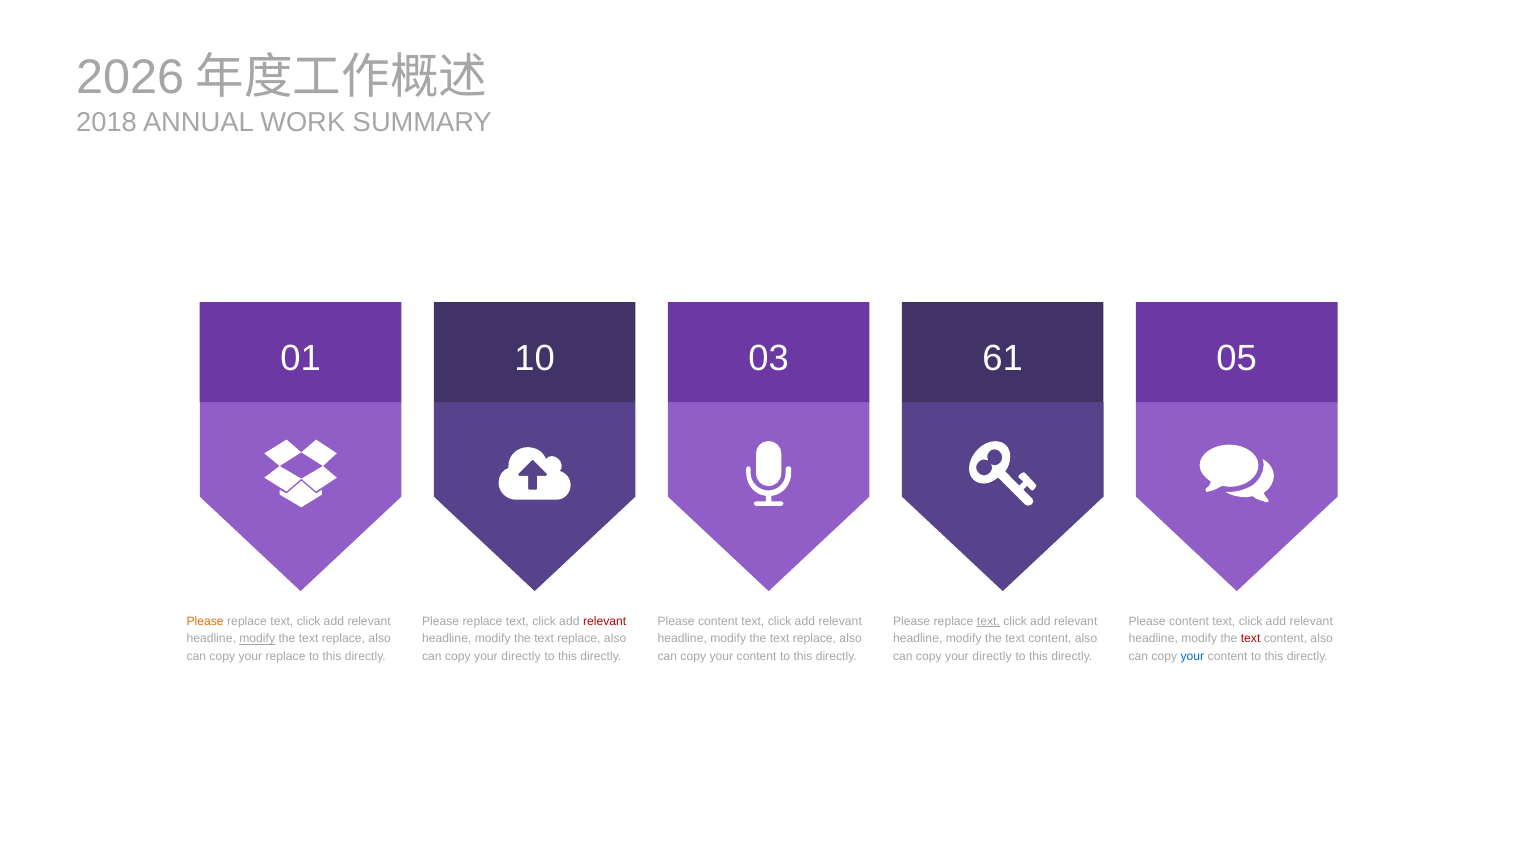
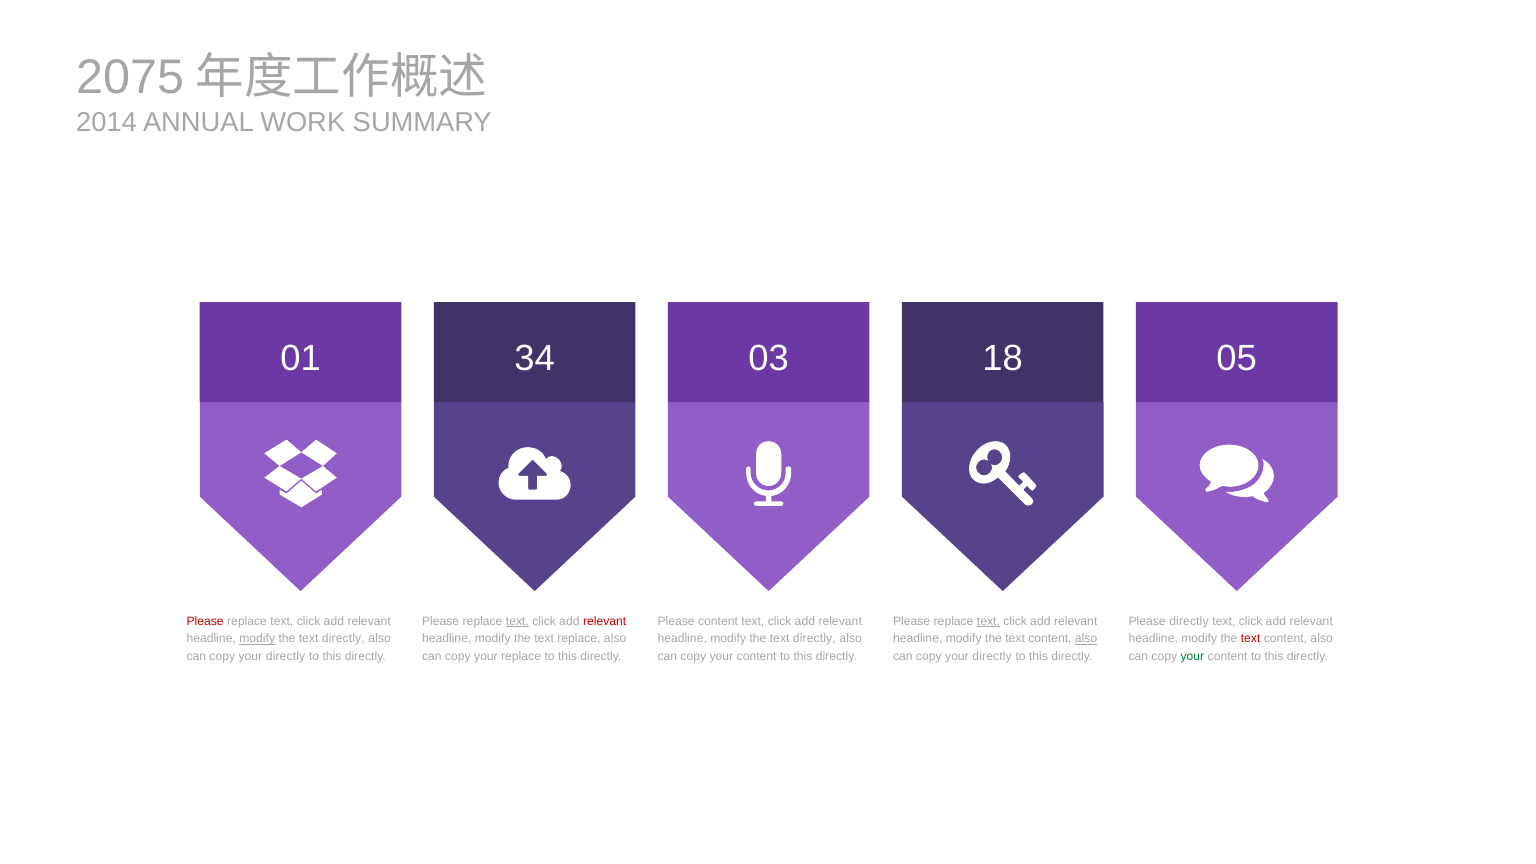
2026: 2026 -> 2075
2018: 2018 -> 2014
10: 10 -> 34
61: 61 -> 18
Please at (205, 621) colour: orange -> red
text at (517, 621) underline: none -> present
content at (1189, 621): content -> directly
replace at (343, 639): replace -> directly
replace at (814, 639): replace -> directly
also at (1086, 639) underline: none -> present
replace at (286, 656): replace -> directly
directly at (521, 656): directly -> replace
your at (1192, 656) colour: blue -> green
